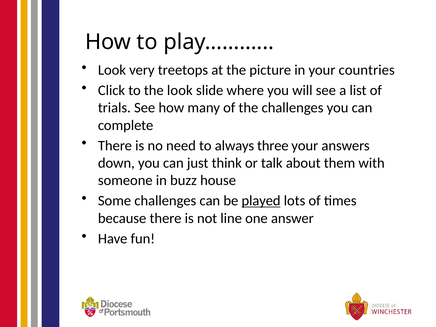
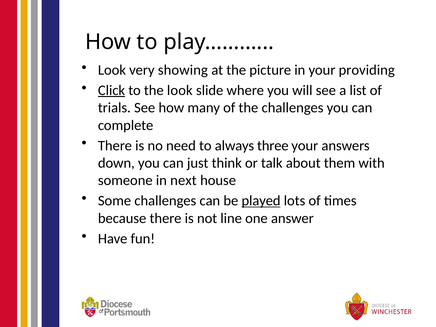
treetops: treetops -> showing
countries: countries -> providing
Click underline: none -> present
buzz: buzz -> next
